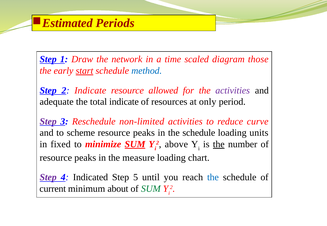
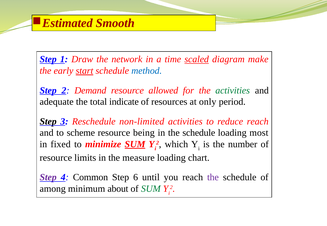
Periods: Periods -> Smooth
scaled underline: none -> present
those: those -> make
2 Indicate: Indicate -> Demand
activities at (233, 91) colour: purple -> green
Step at (48, 122) colour: purple -> black
reduce curve: curve -> reach
peaks at (144, 133): peaks -> being
units: units -> most
above: above -> which
the at (219, 145) underline: present -> none
peaks at (85, 158): peaks -> limits
Indicated: Indicated -> Common
5: 5 -> 6
the at (213, 178) colour: blue -> purple
current: current -> among
